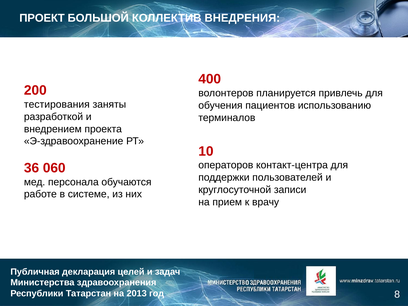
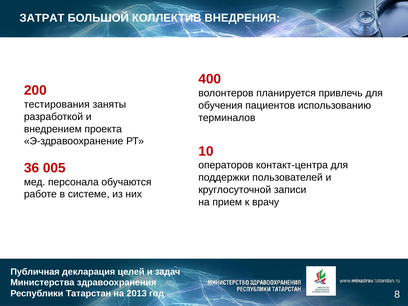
ПРОЕКТ: ПРОЕКТ -> ЗАТРАТ
060: 060 -> 005
